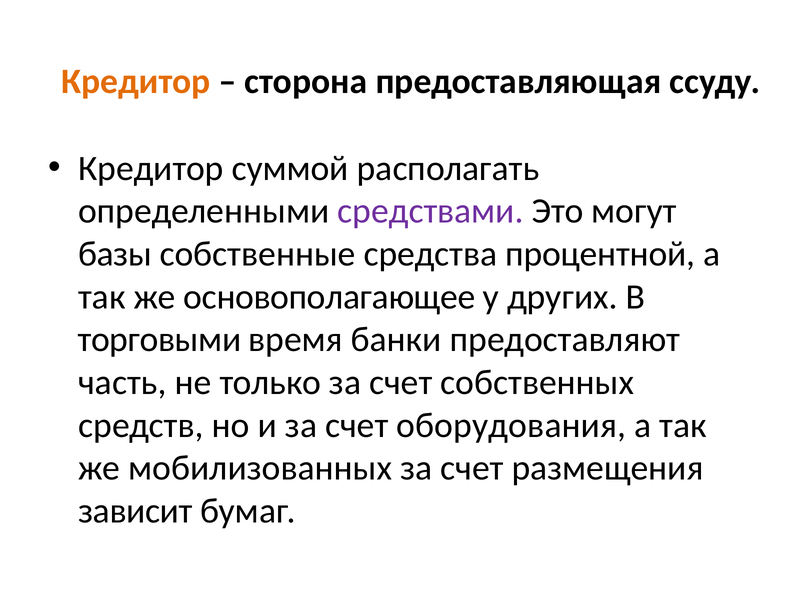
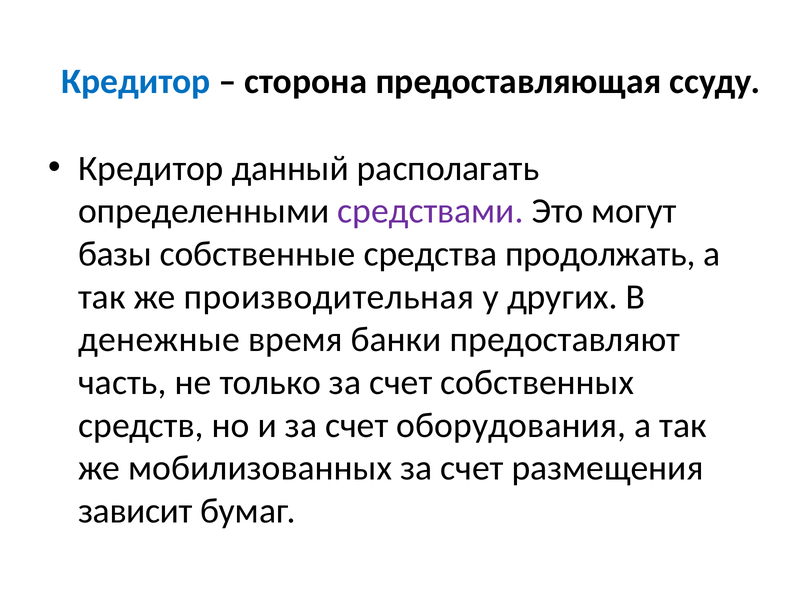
Кредитор at (136, 81) colour: orange -> blue
суммой: суммой -> данный
процентной: процентной -> продолжать
основополагающее: основополагающее -> производительная
торговыми: торговыми -> денежные
